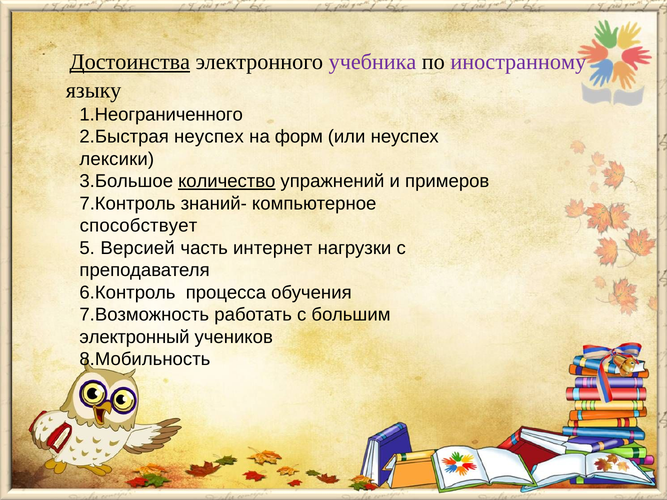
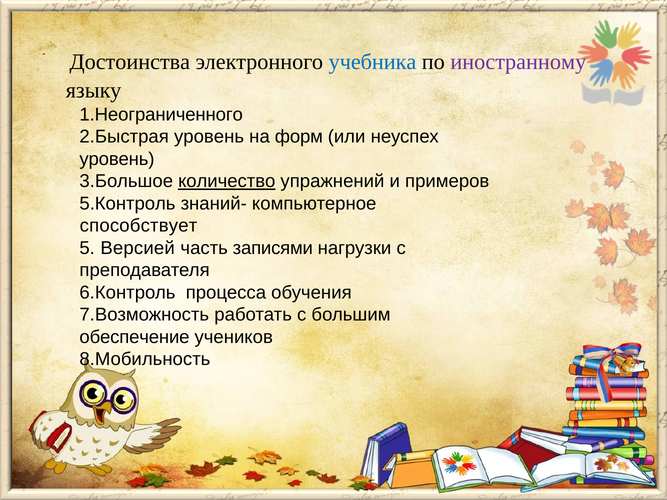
Достоинства underline: present -> none
учебника colour: purple -> blue
2.Быстрая неуспех: неуспех -> уровень
лексики at (117, 159): лексики -> уровень
7.Контроль: 7.Контроль -> 5.Контроль
интернет: интернет -> записями
электронный: электронный -> обеспечение
